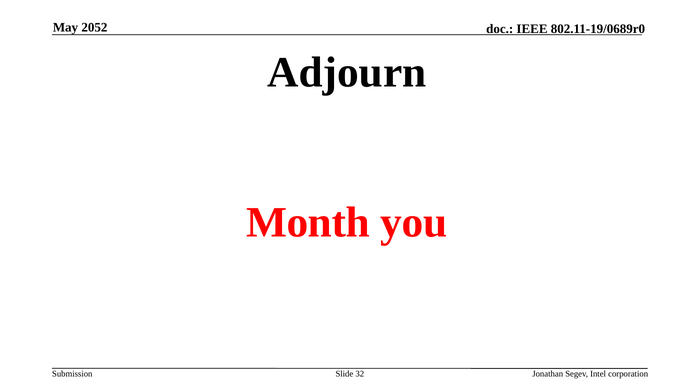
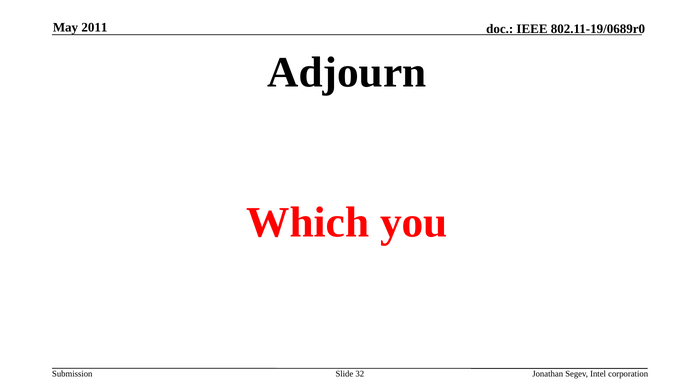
2052: 2052 -> 2011
Month: Month -> Which
